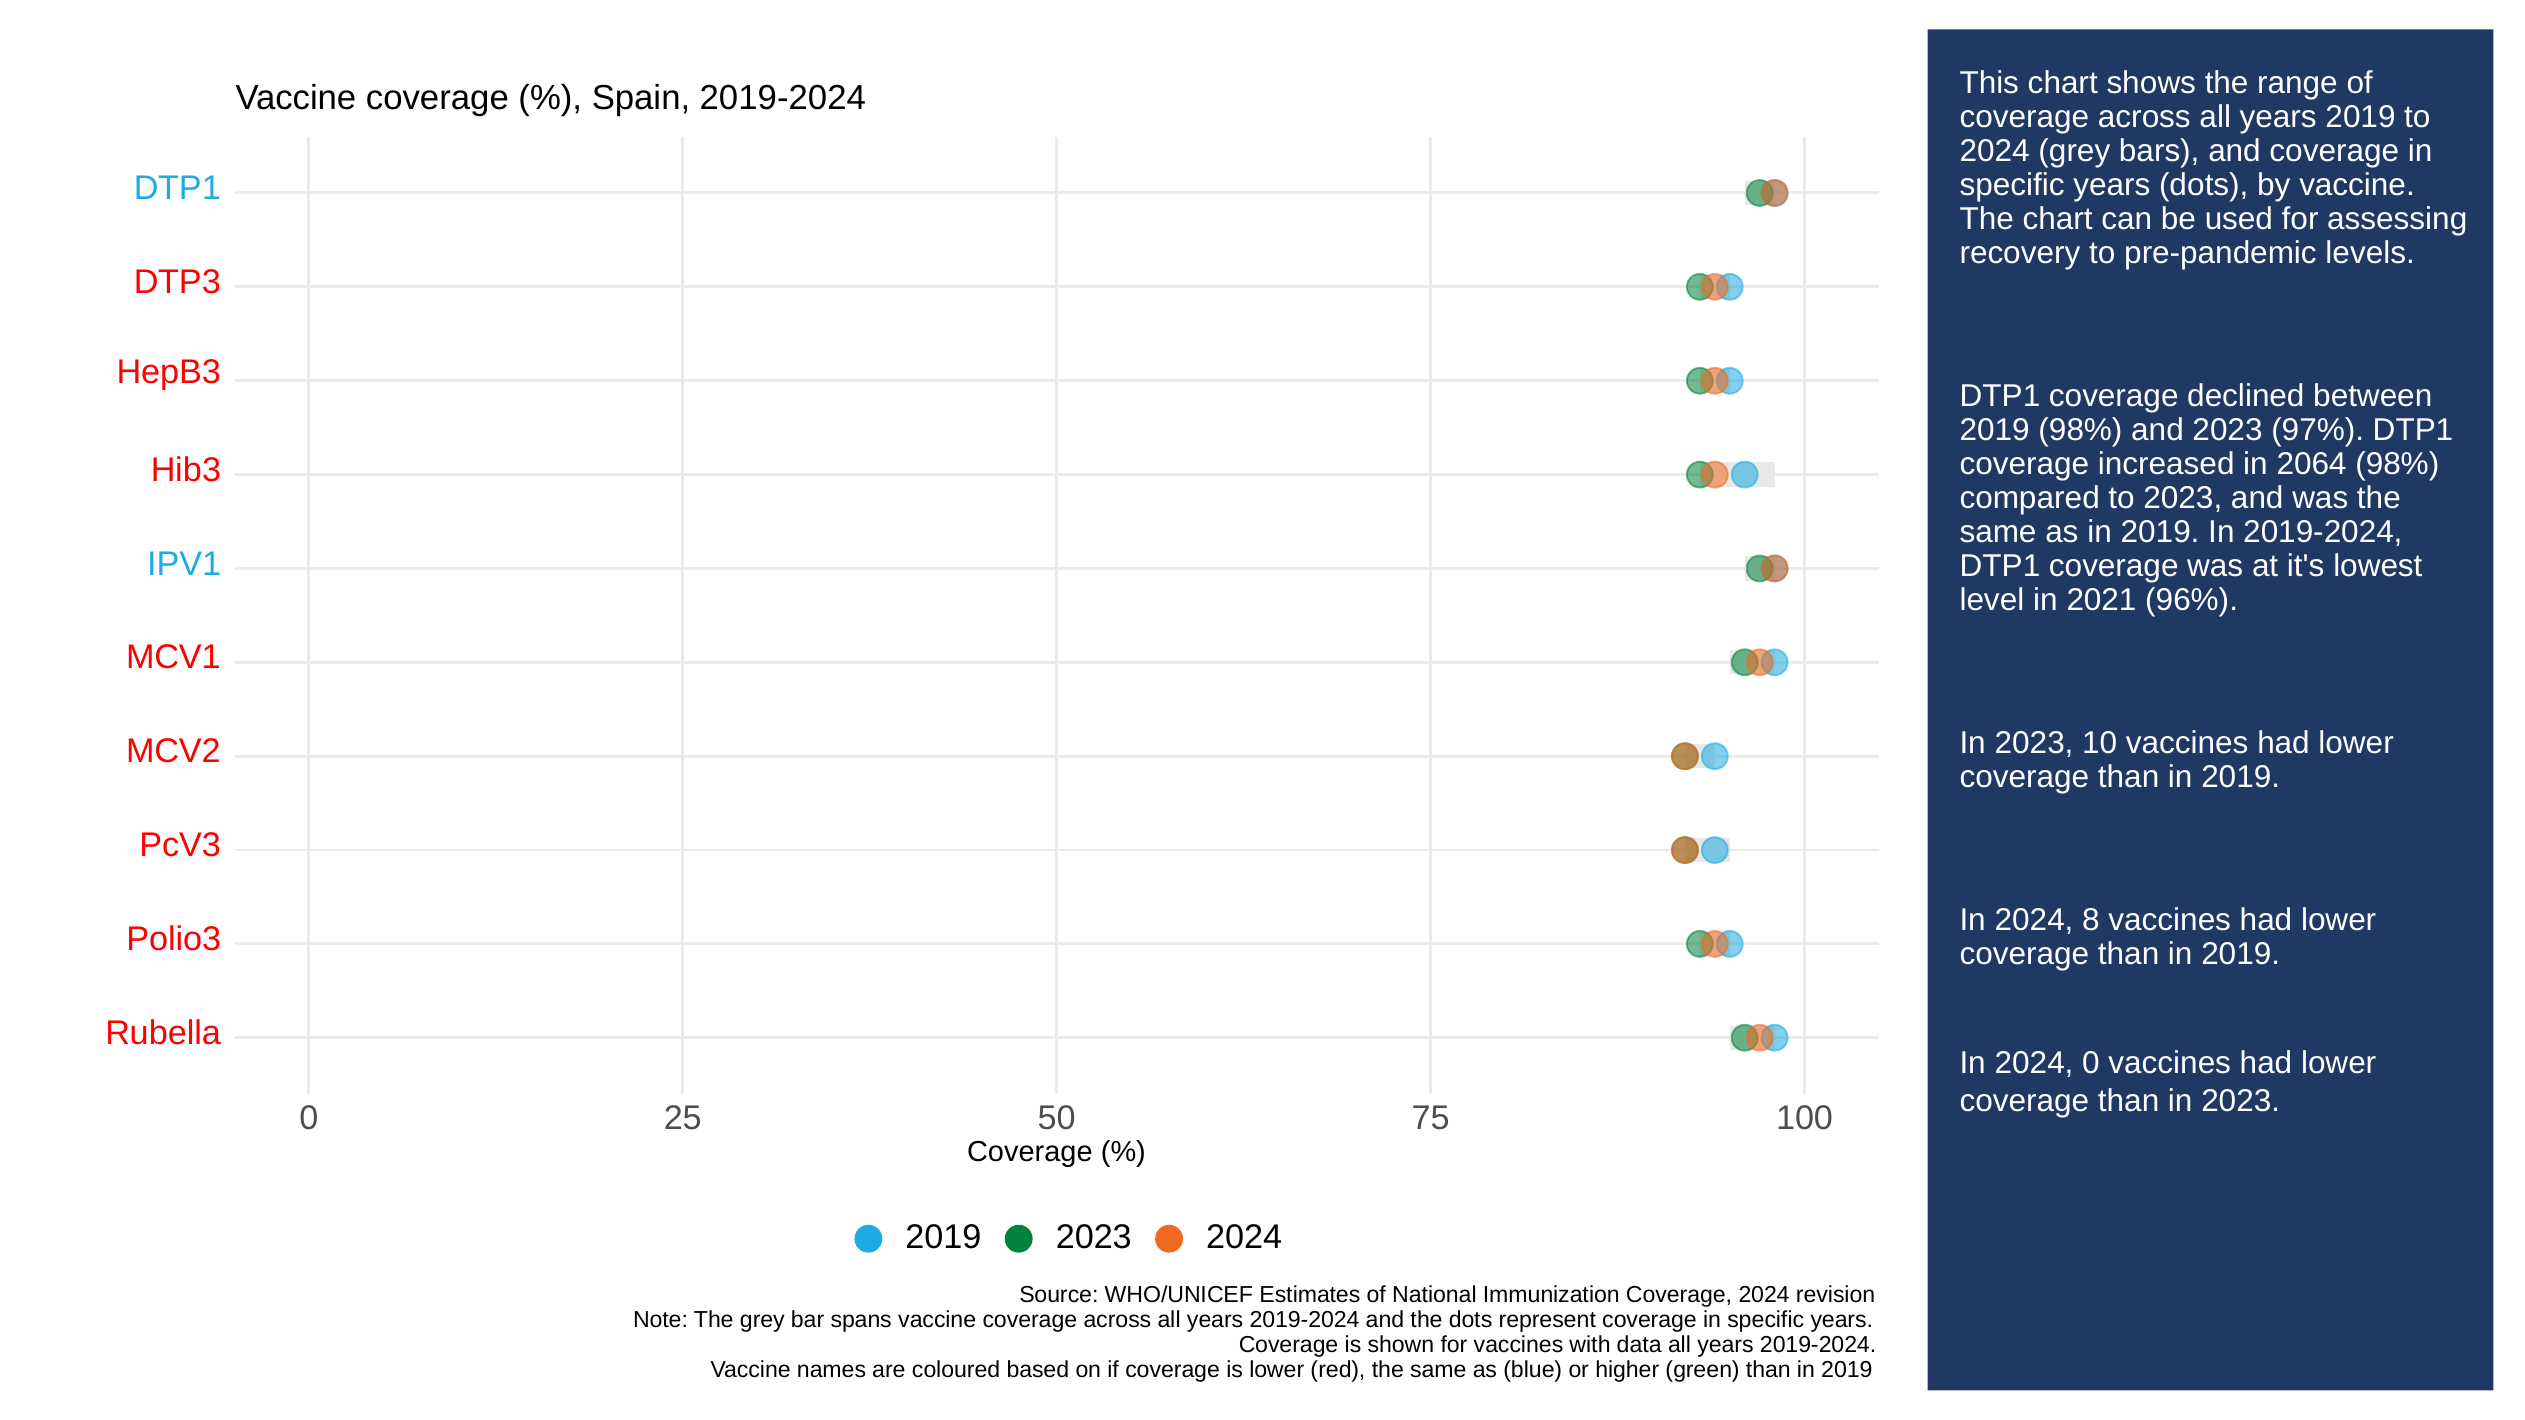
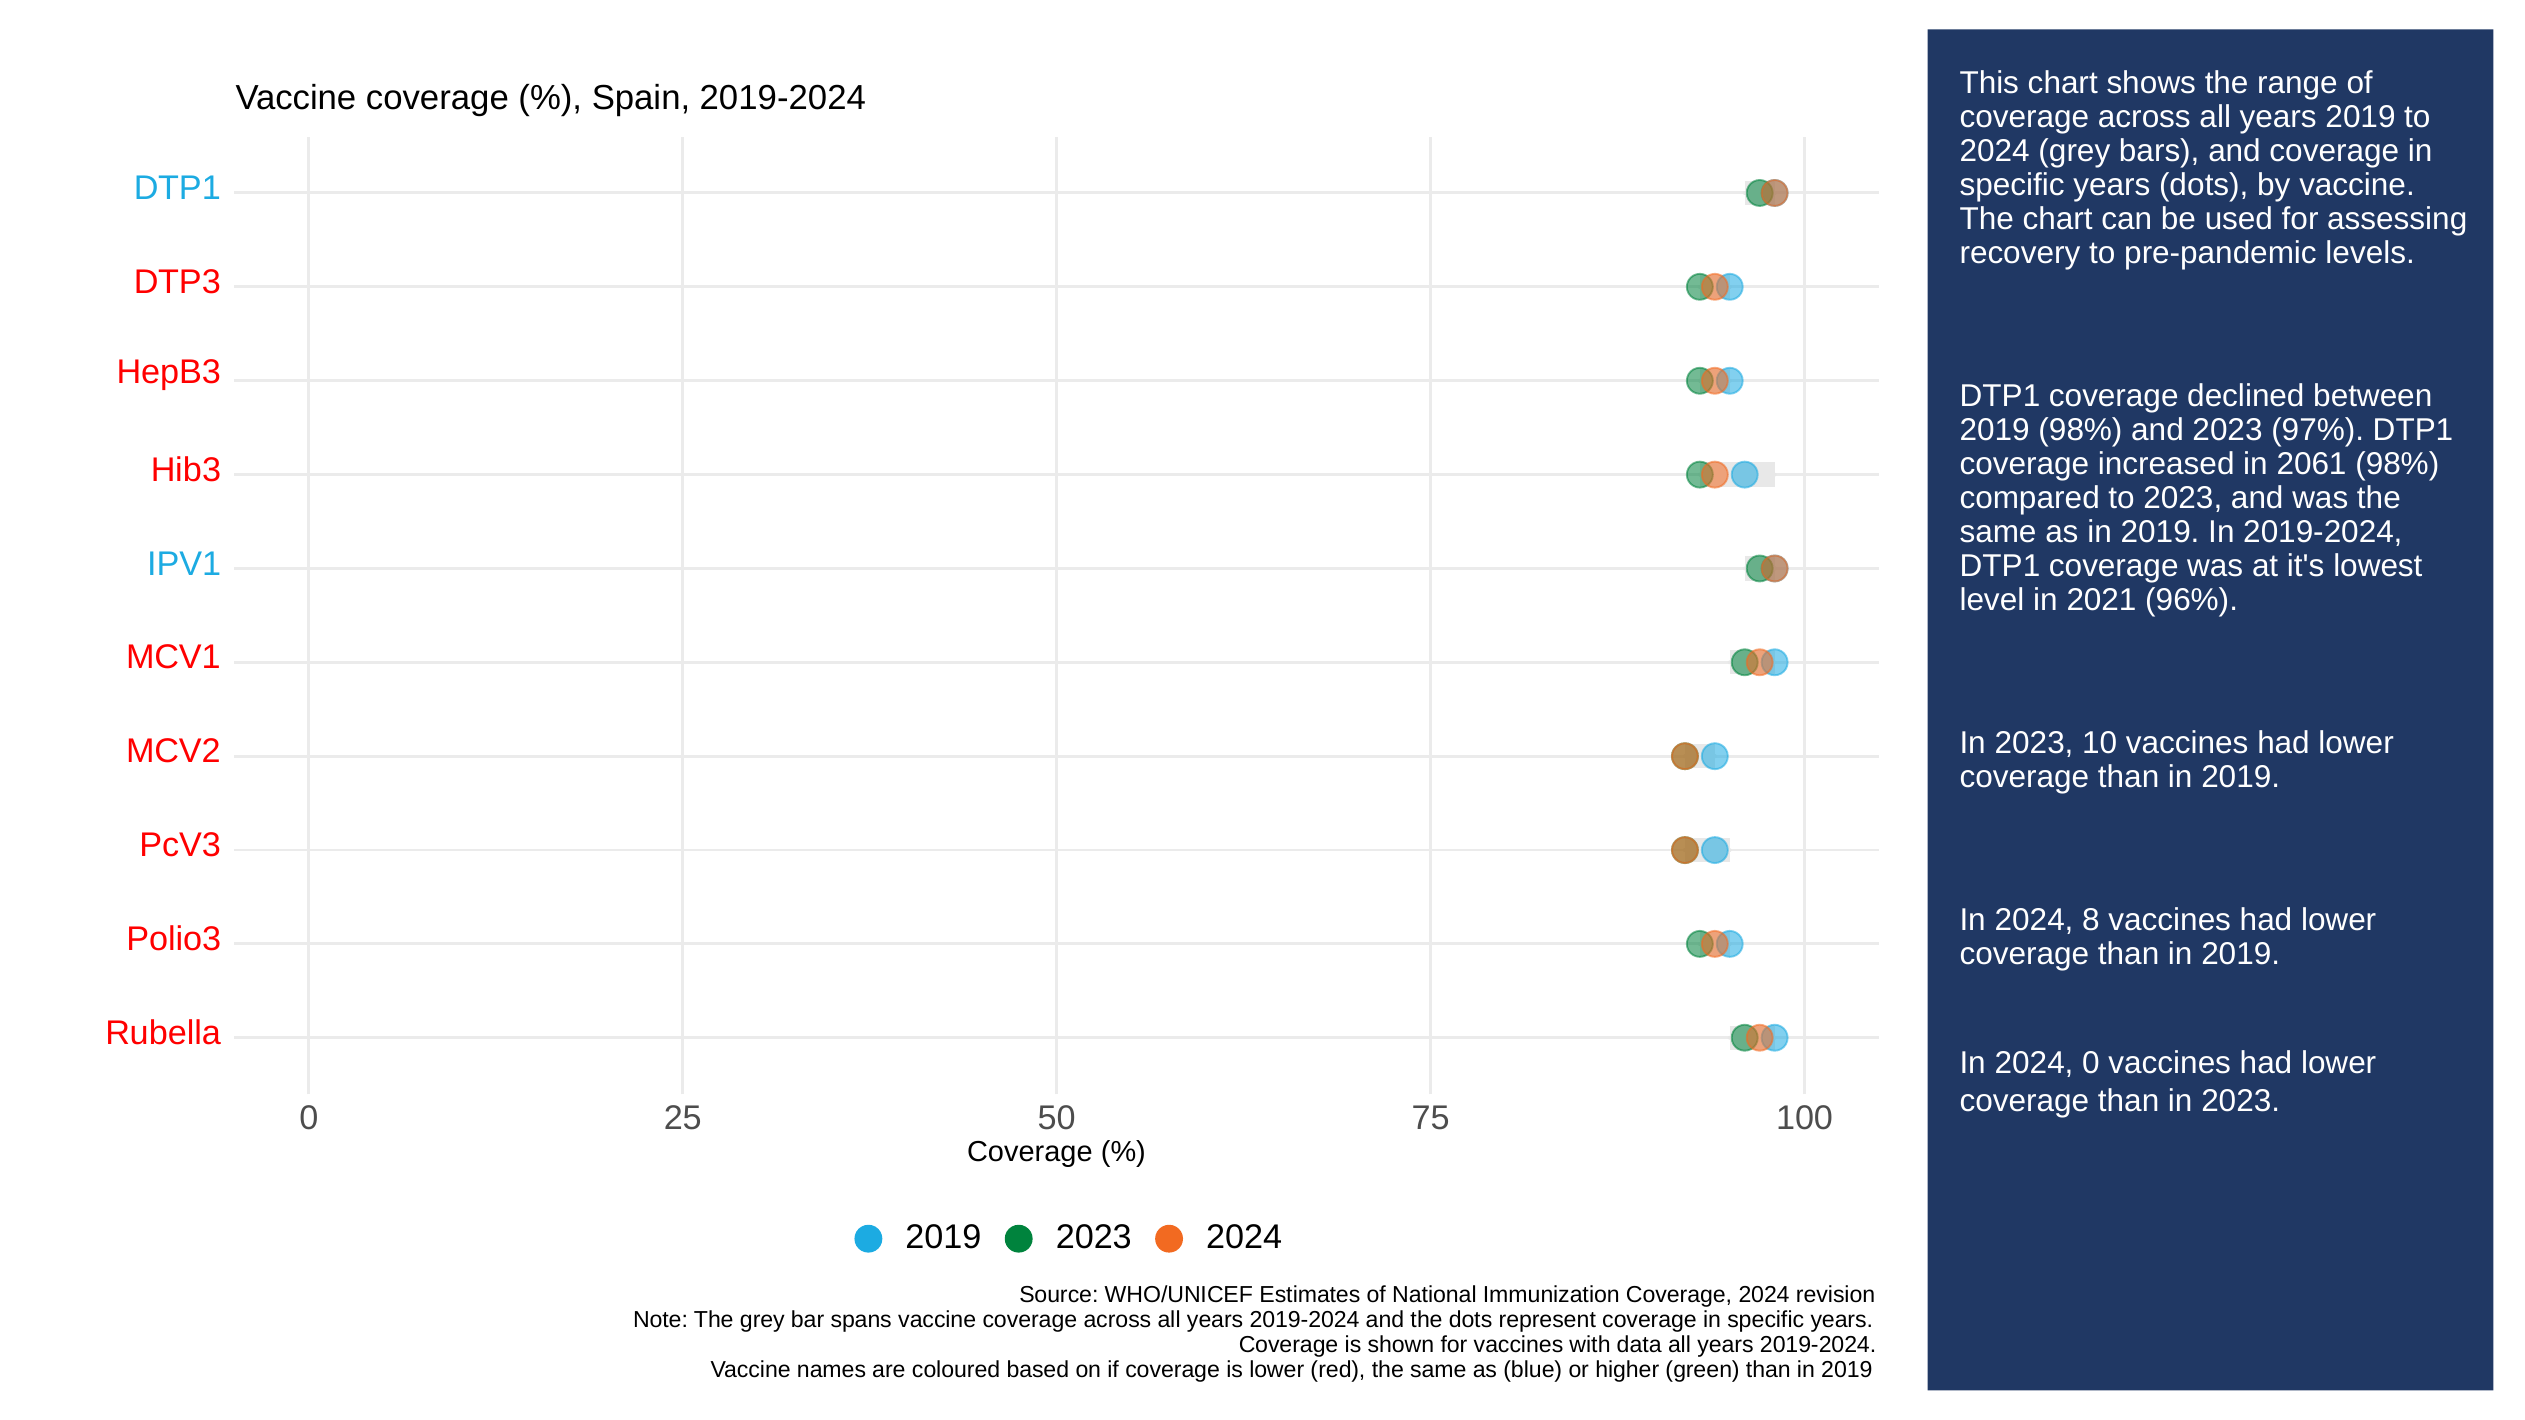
2064: 2064 -> 2061
